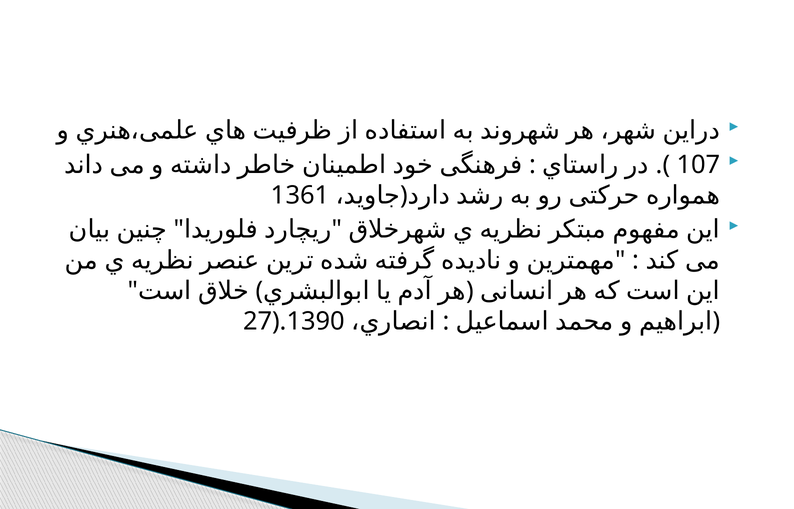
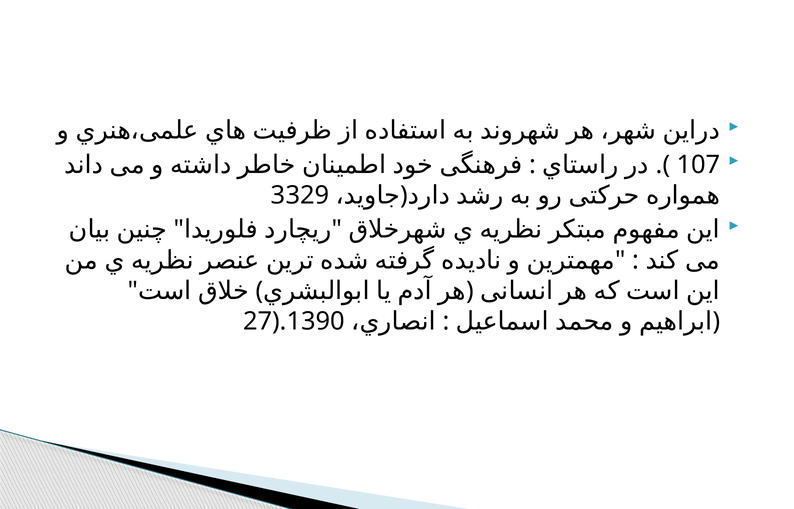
1361: 1361 -> 3329
